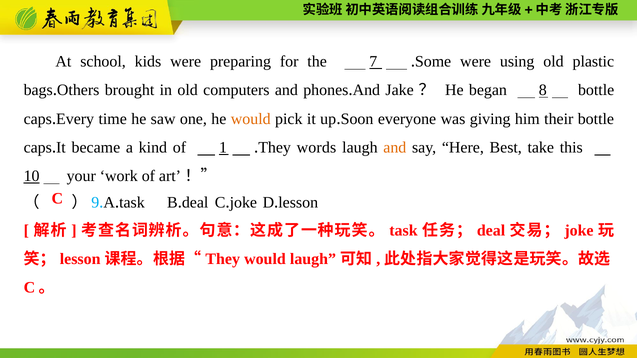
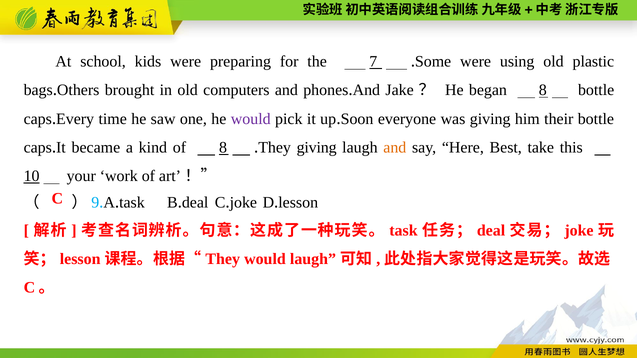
would at (251, 119) colour: orange -> purple
of 1: 1 -> 8
words at (316, 148): words -> giving
